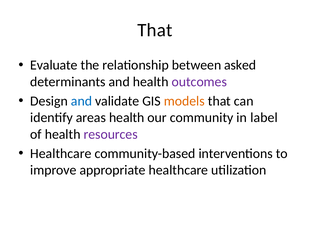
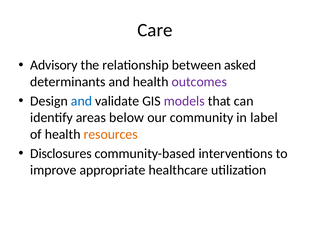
That at (155, 30): That -> Care
Evaluate: Evaluate -> Advisory
models colour: orange -> purple
areas health: health -> below
resources colour: purple -> orange
Healthcare at (61, 153): Healthcare -> Disclosures
